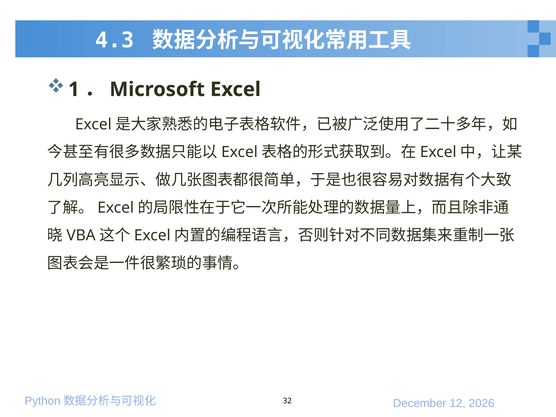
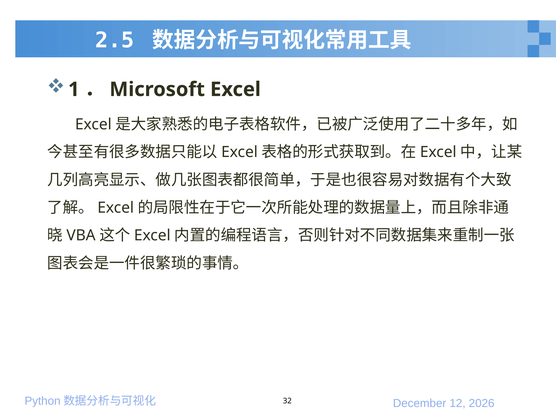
4.3: 4.3 -> 2.5
